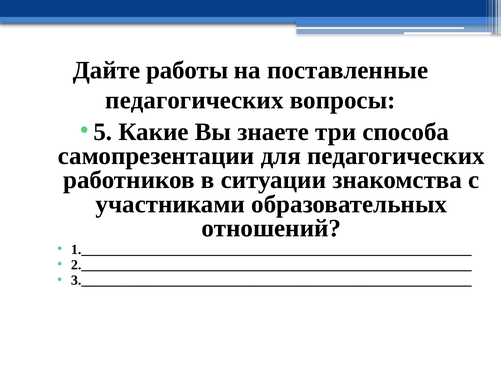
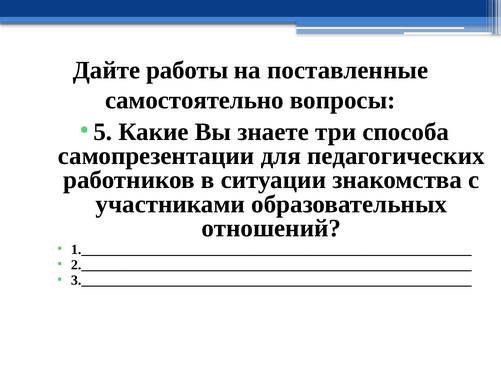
педагогических at (194, 100): педагогических -> самостоятельно
